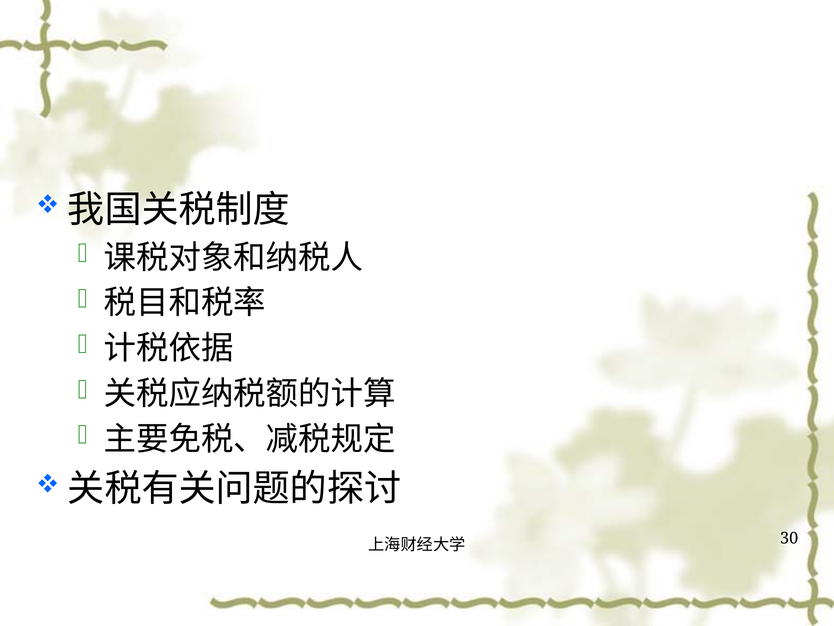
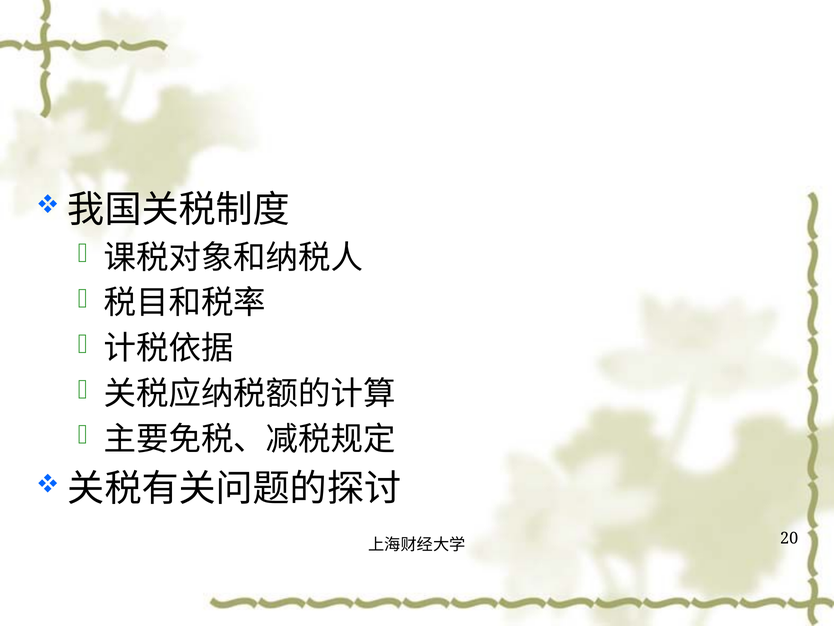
30: 30 -> 20
